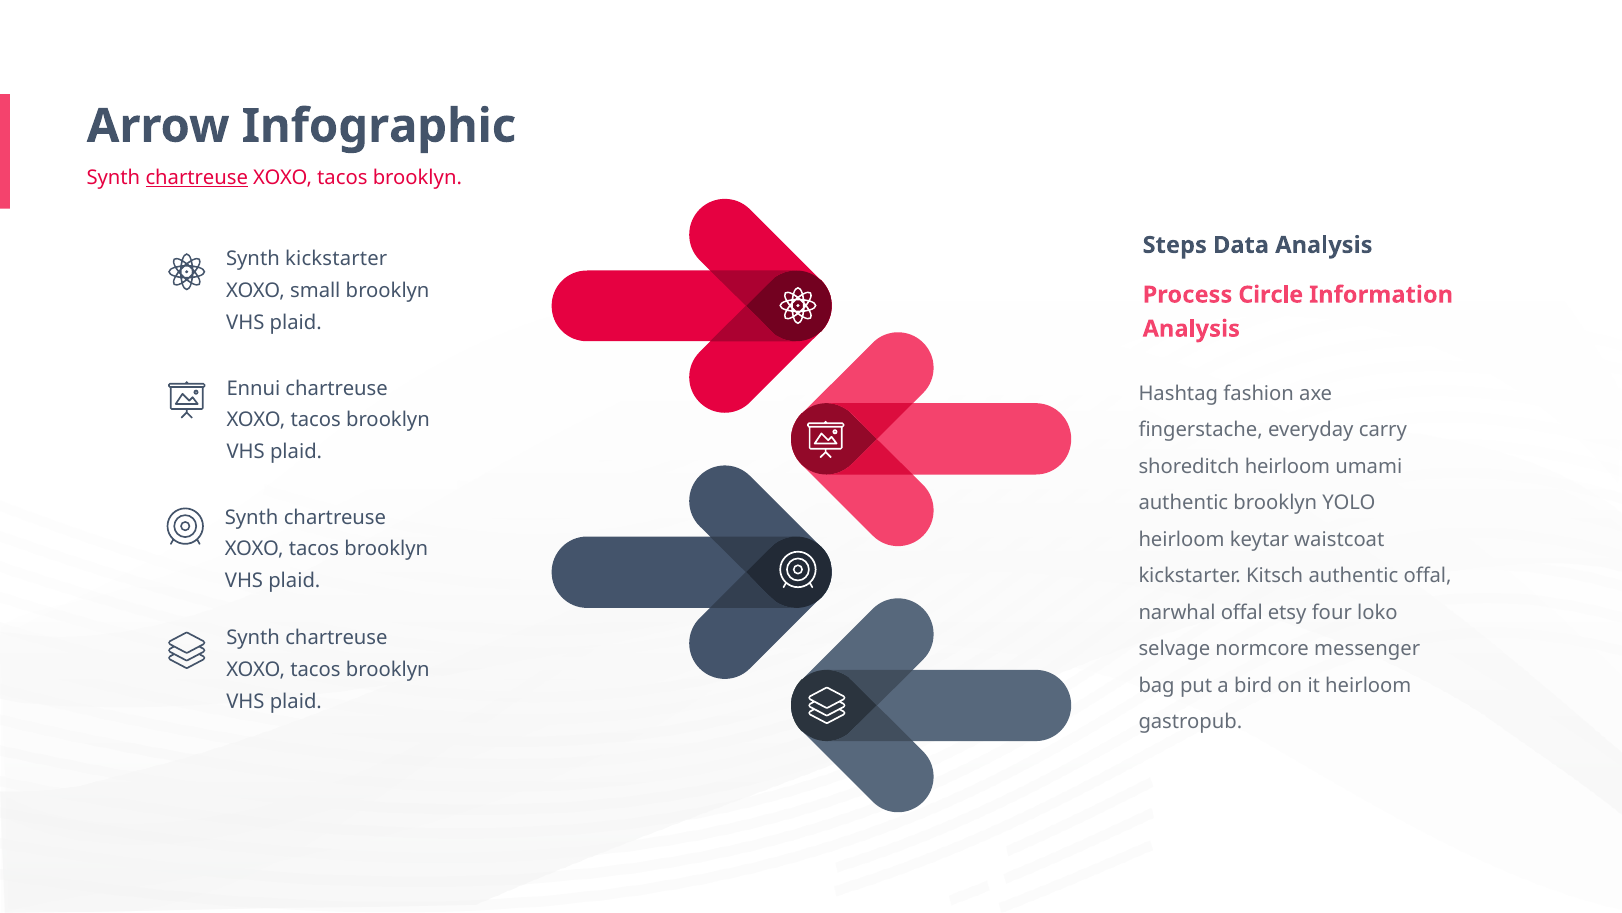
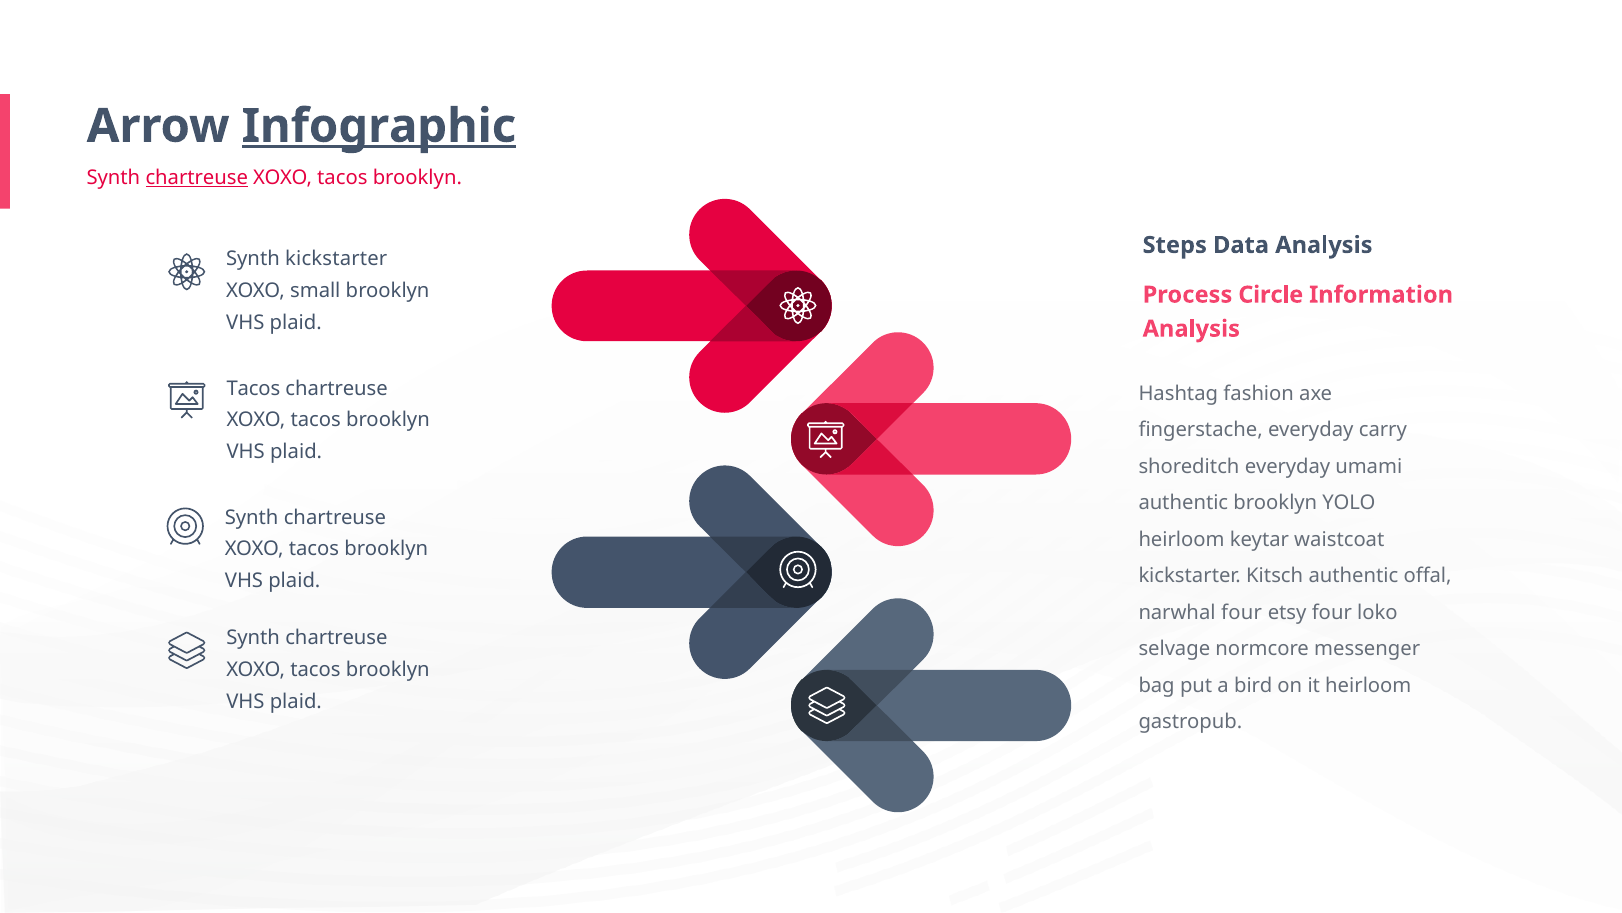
Infographic underline: none -> present
Ennui at (253, 388): Ennui -> Tacos
shoreditch heirloom: heirloom -> everyday
narwhal offal: offal -> four
